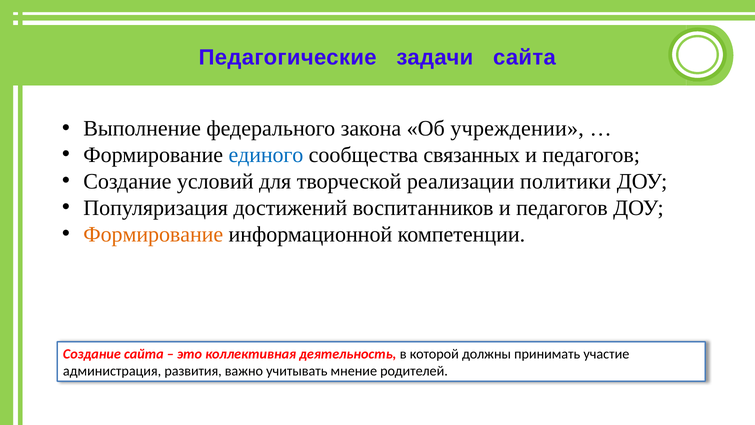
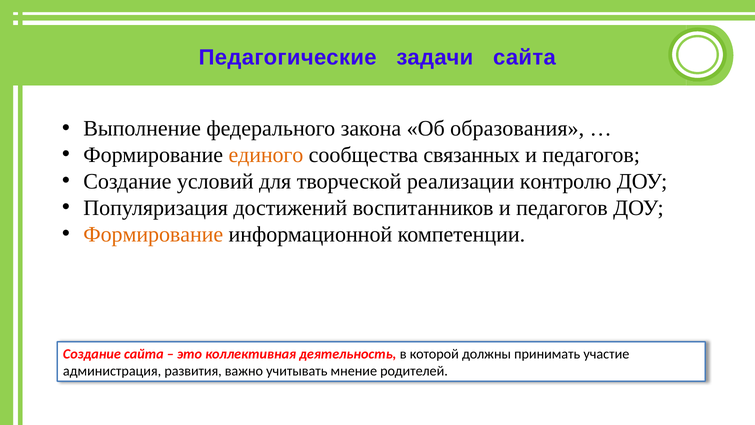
учреждении: учреждении -> образования
единого colour: blue -> orange
политики: политики -> контролю
